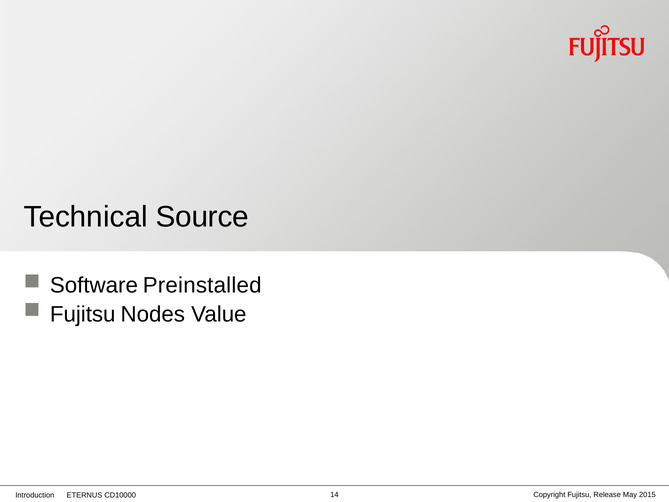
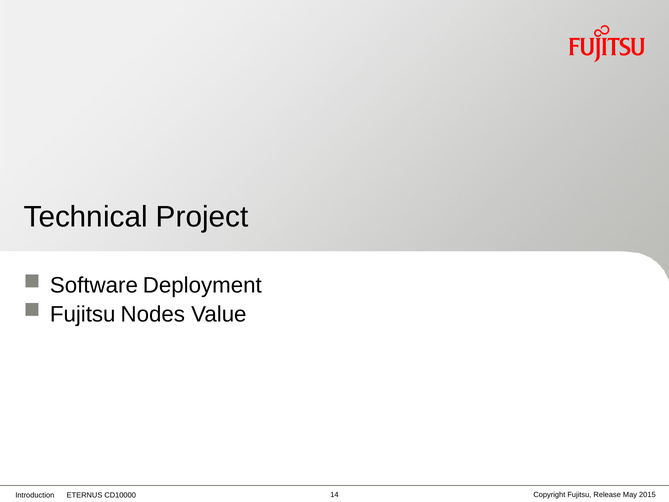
Source: Source -> Project
Preinstalled: Preinstalled -> Deployment
